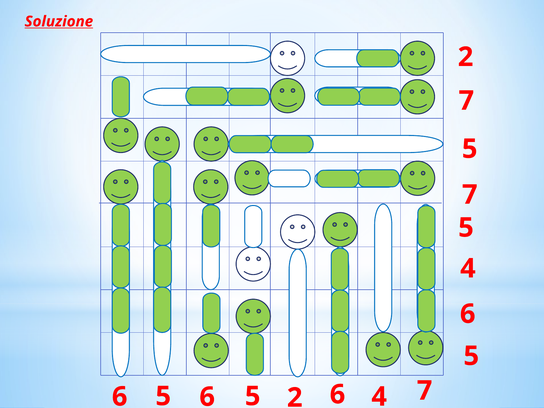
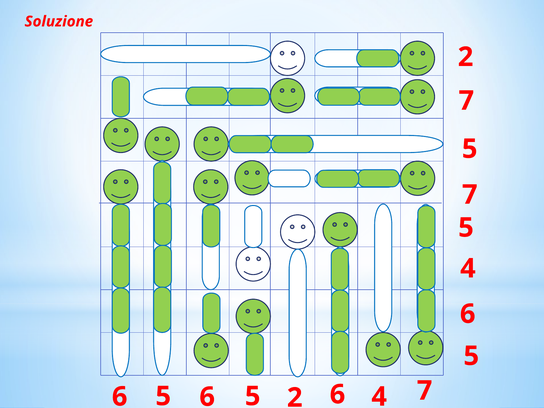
Soluzione underline: present -> none
